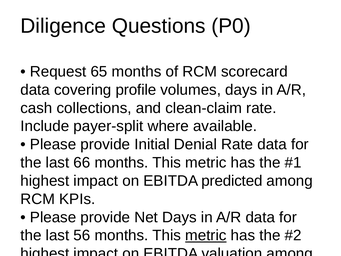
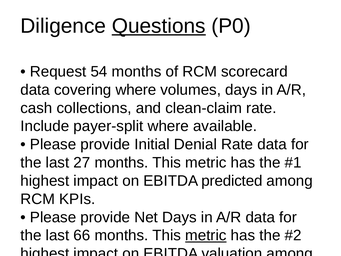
Questions underline: none -> present
65: 65 -> 54
covering profile: profile -> where
66: 66 -> 27
56: 56 -> 66
